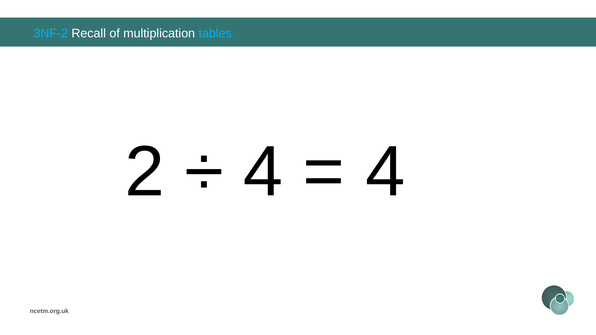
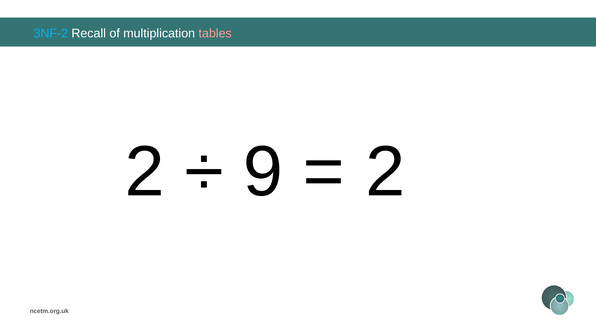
tables colour: light blue -> pink
4 at (263, 172): 4 -> 9
4 at (385, 172): 4 -> 2
